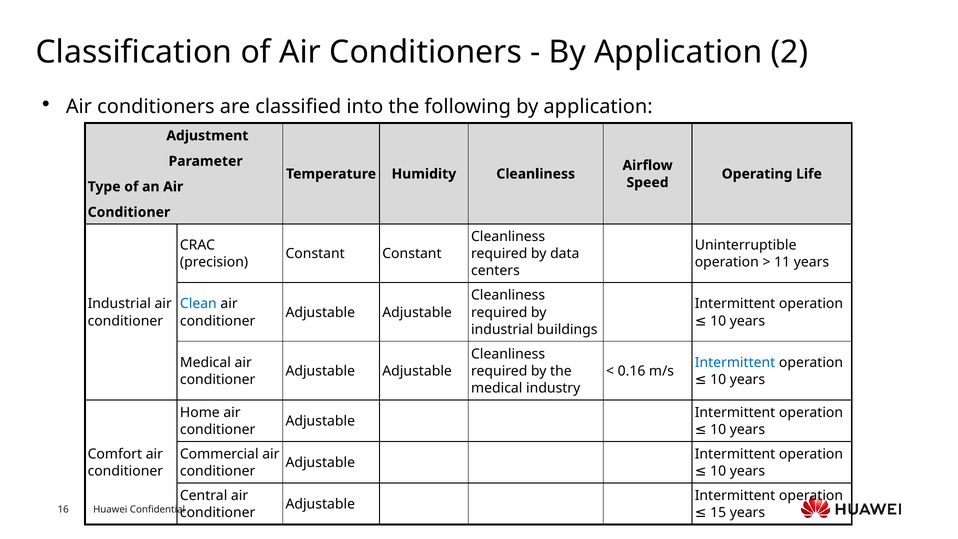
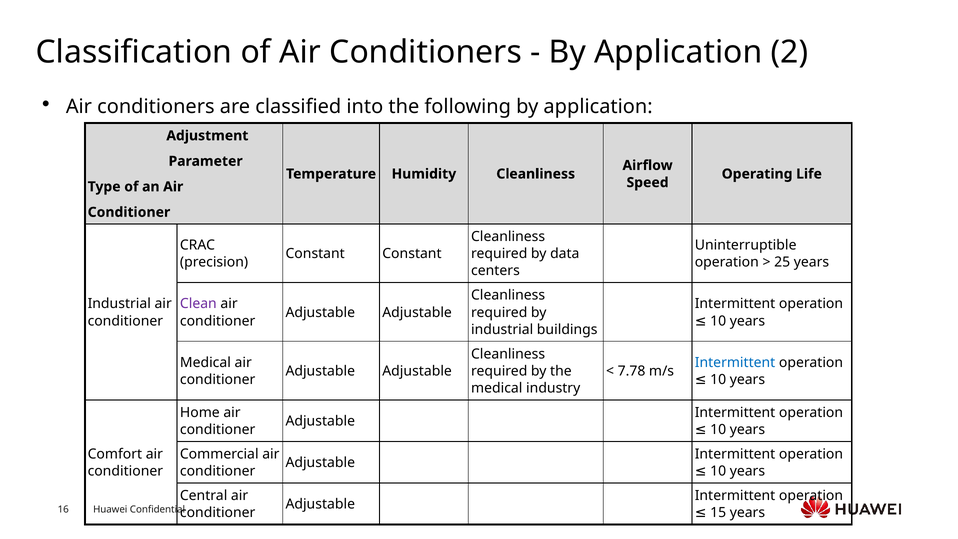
11: 11 -> 25
Clean colour: blue -> purple
0.16: 0.16 -> 7.78
